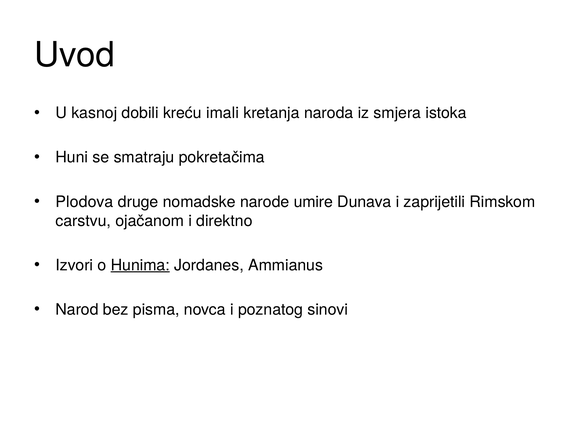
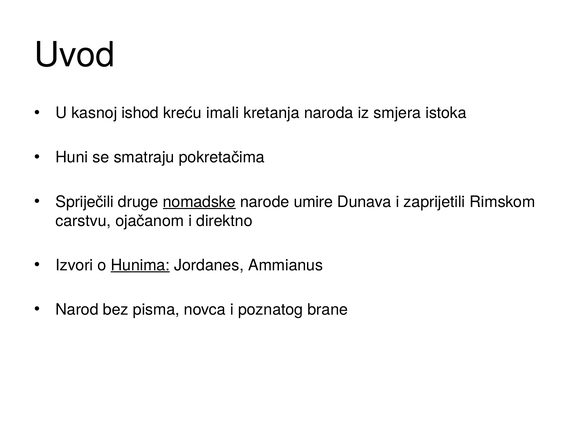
dobili: dobili -> ishod
Plodova: Plodova -> Spriječili
nomadske underline: none -> present
sinovi: sinovi -> brane
